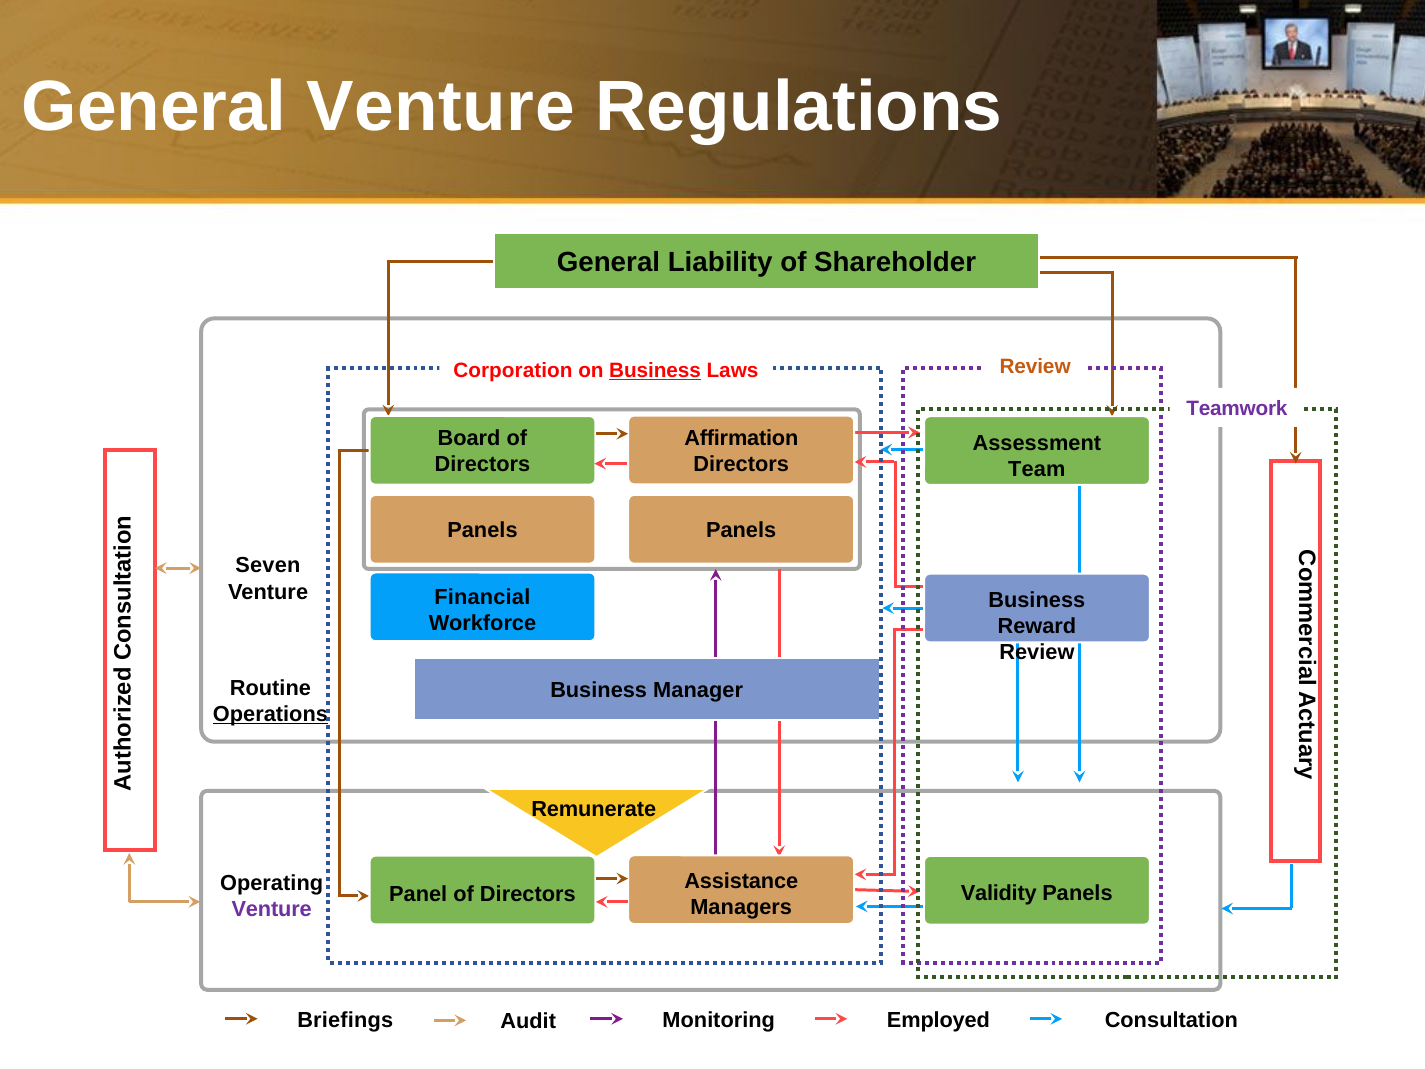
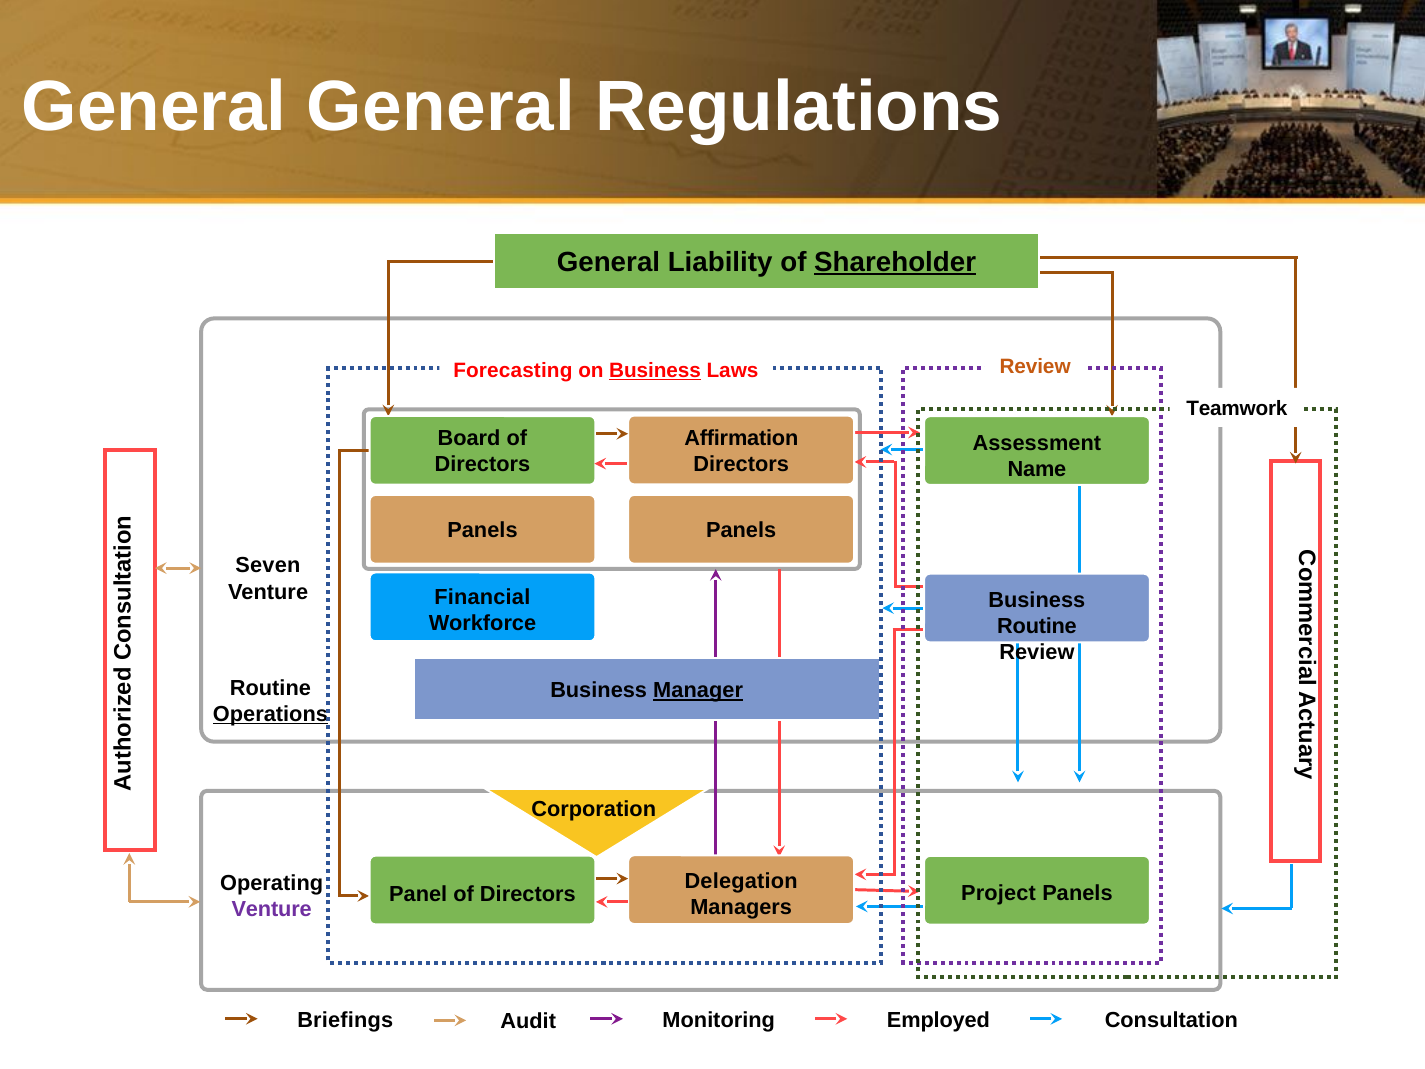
General Venture: Venture -> General
Shareholder underline: none -> present
Corporation: Corporation -> Forecasting
Teamwork colour: purple -> black
Team: Team -> Name
Reward at (1037, 626): Reward -> Routine
Manager underline: none -> present
Remunerate: Remunerate -> Corporation
Assistance: Assistance -> Delegation
Validity: Validity -> Project
